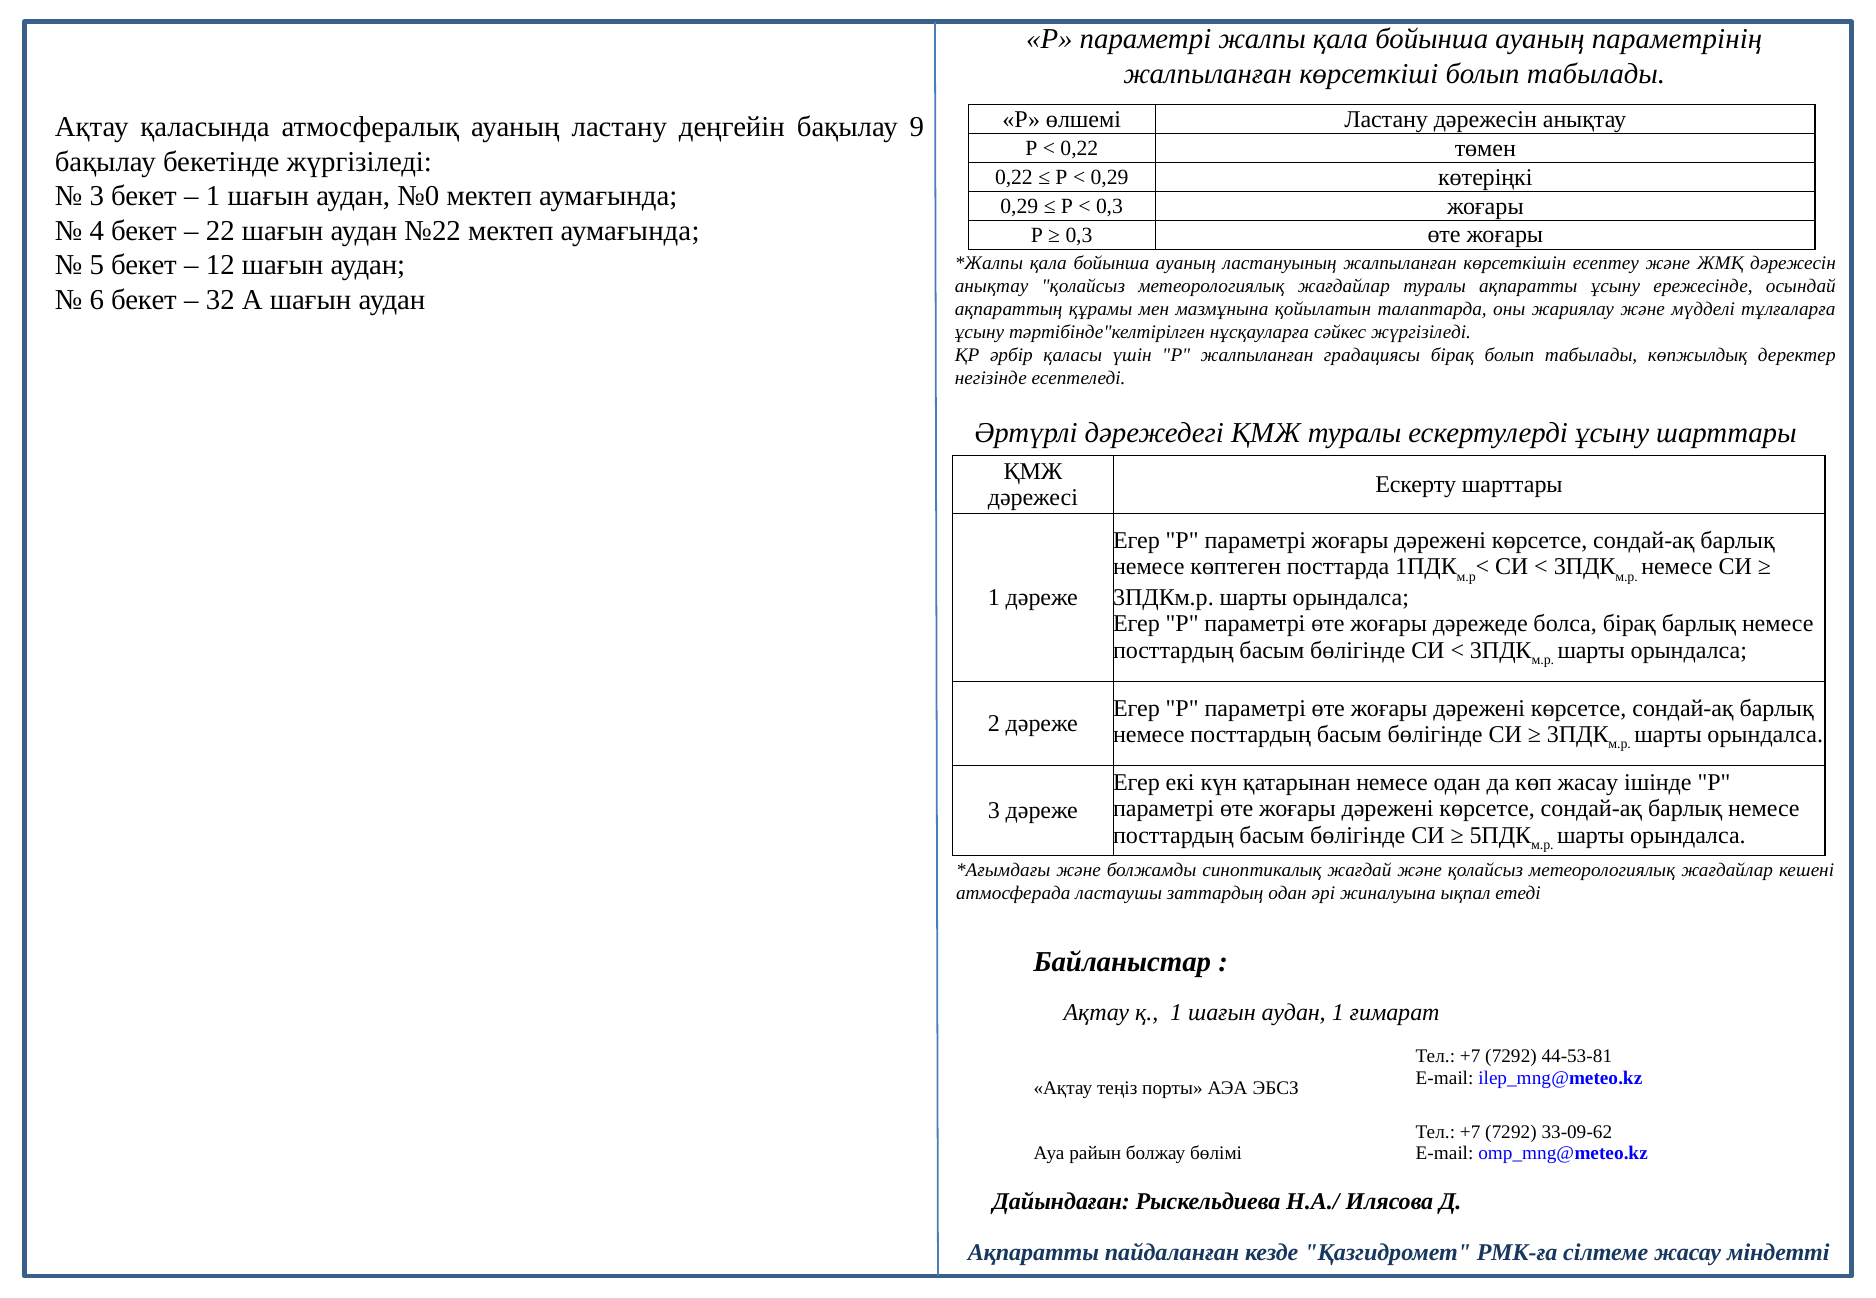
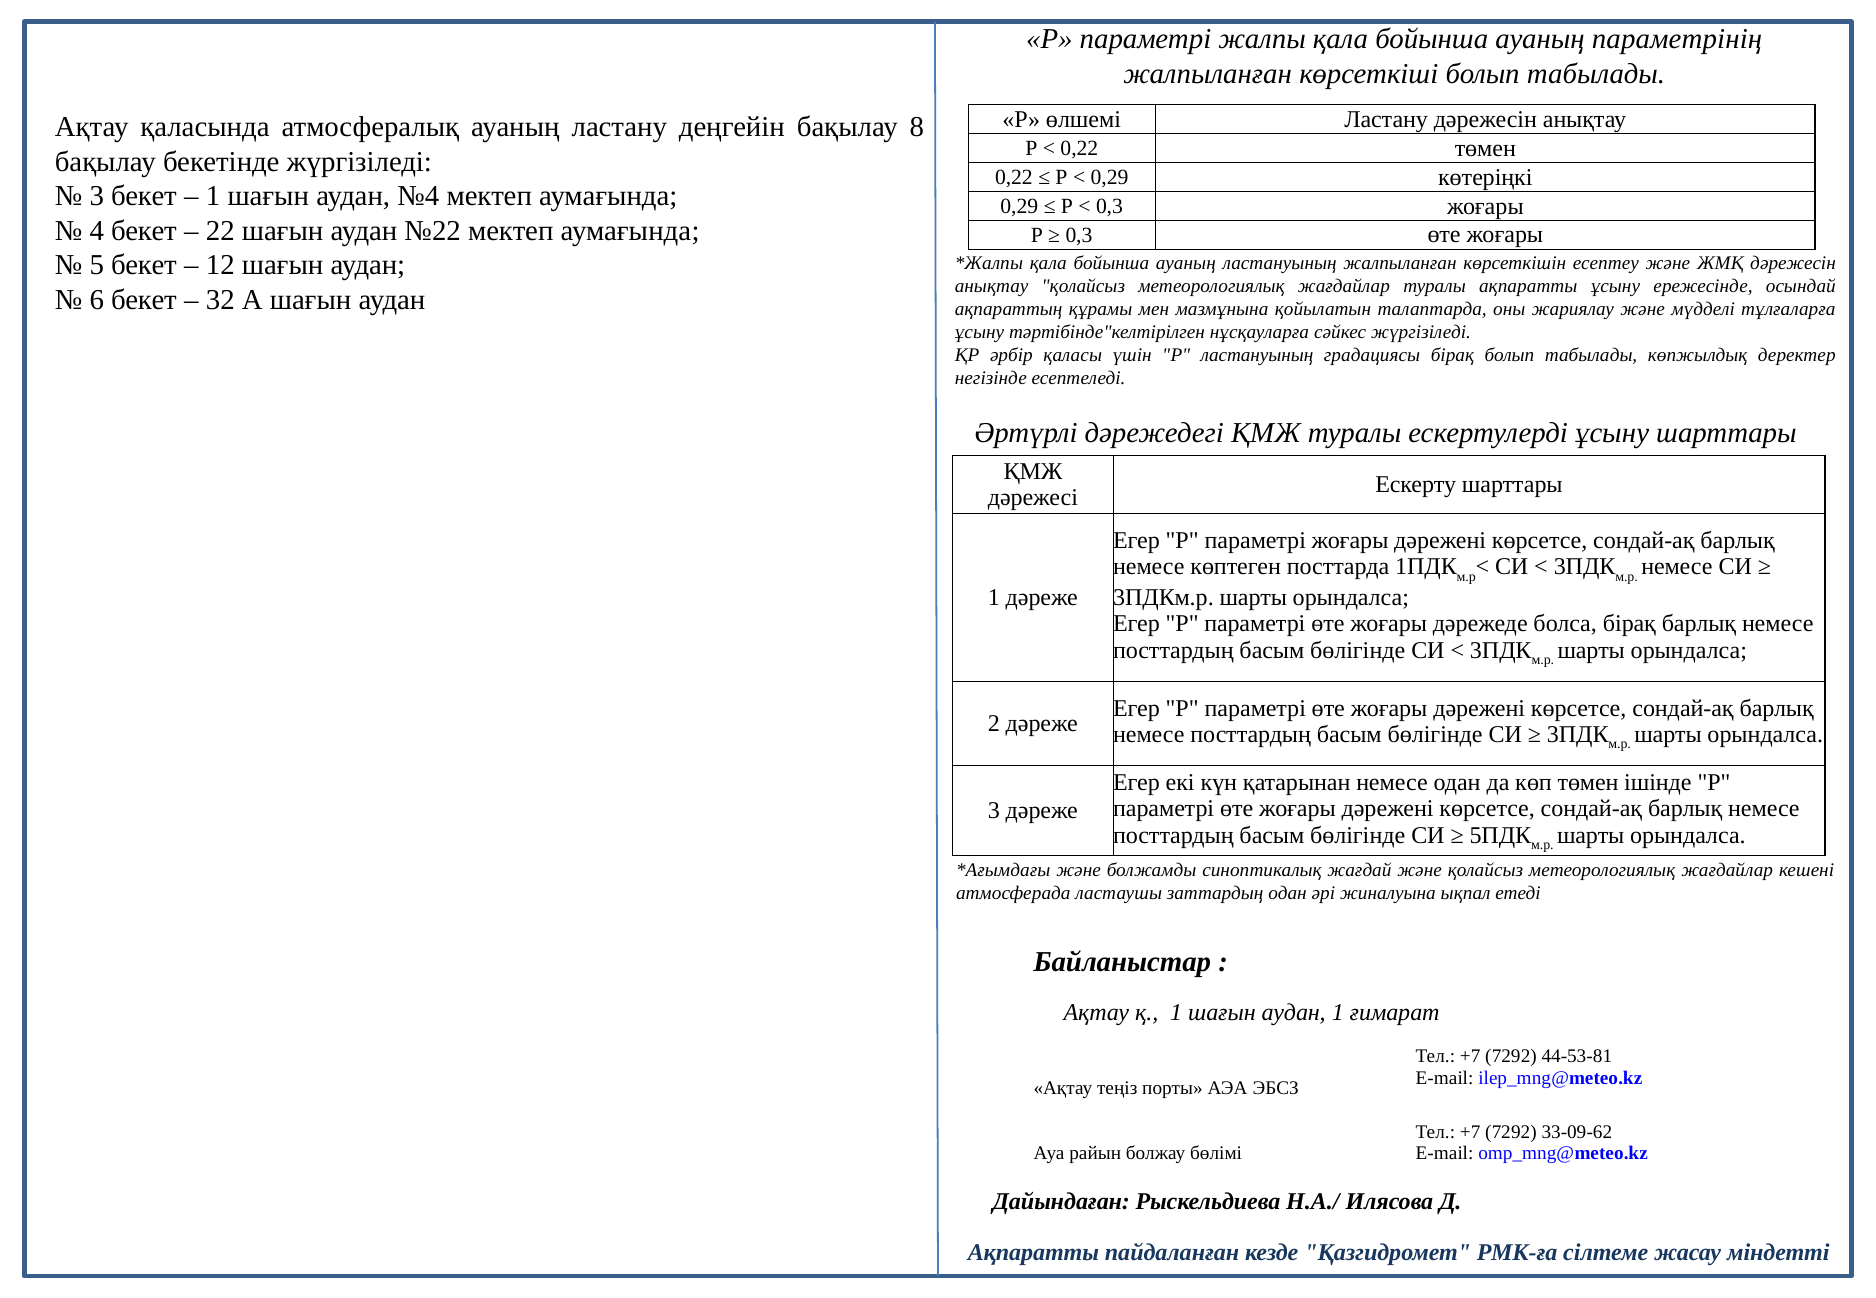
9: 9 -> 8
№0: №0 -> №4
Р жалпыланған: жалпыланған -> ластануының
көп жасау: жасау -> төмен
